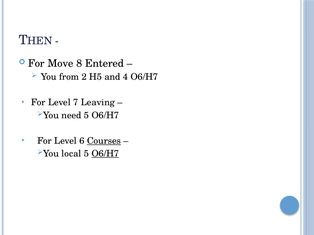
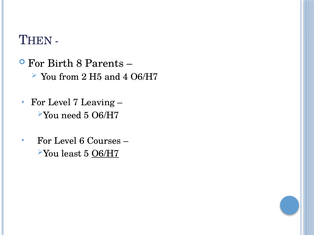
Move: Move -> Birth
Entered: Entered -> Parents
Courses underline: present -> none
local: local -> least
